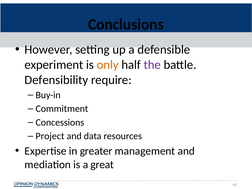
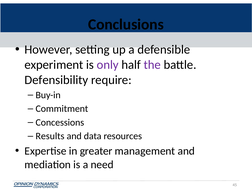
only colour: orange -> purple
Project: Project -> Results
great: great -> need
